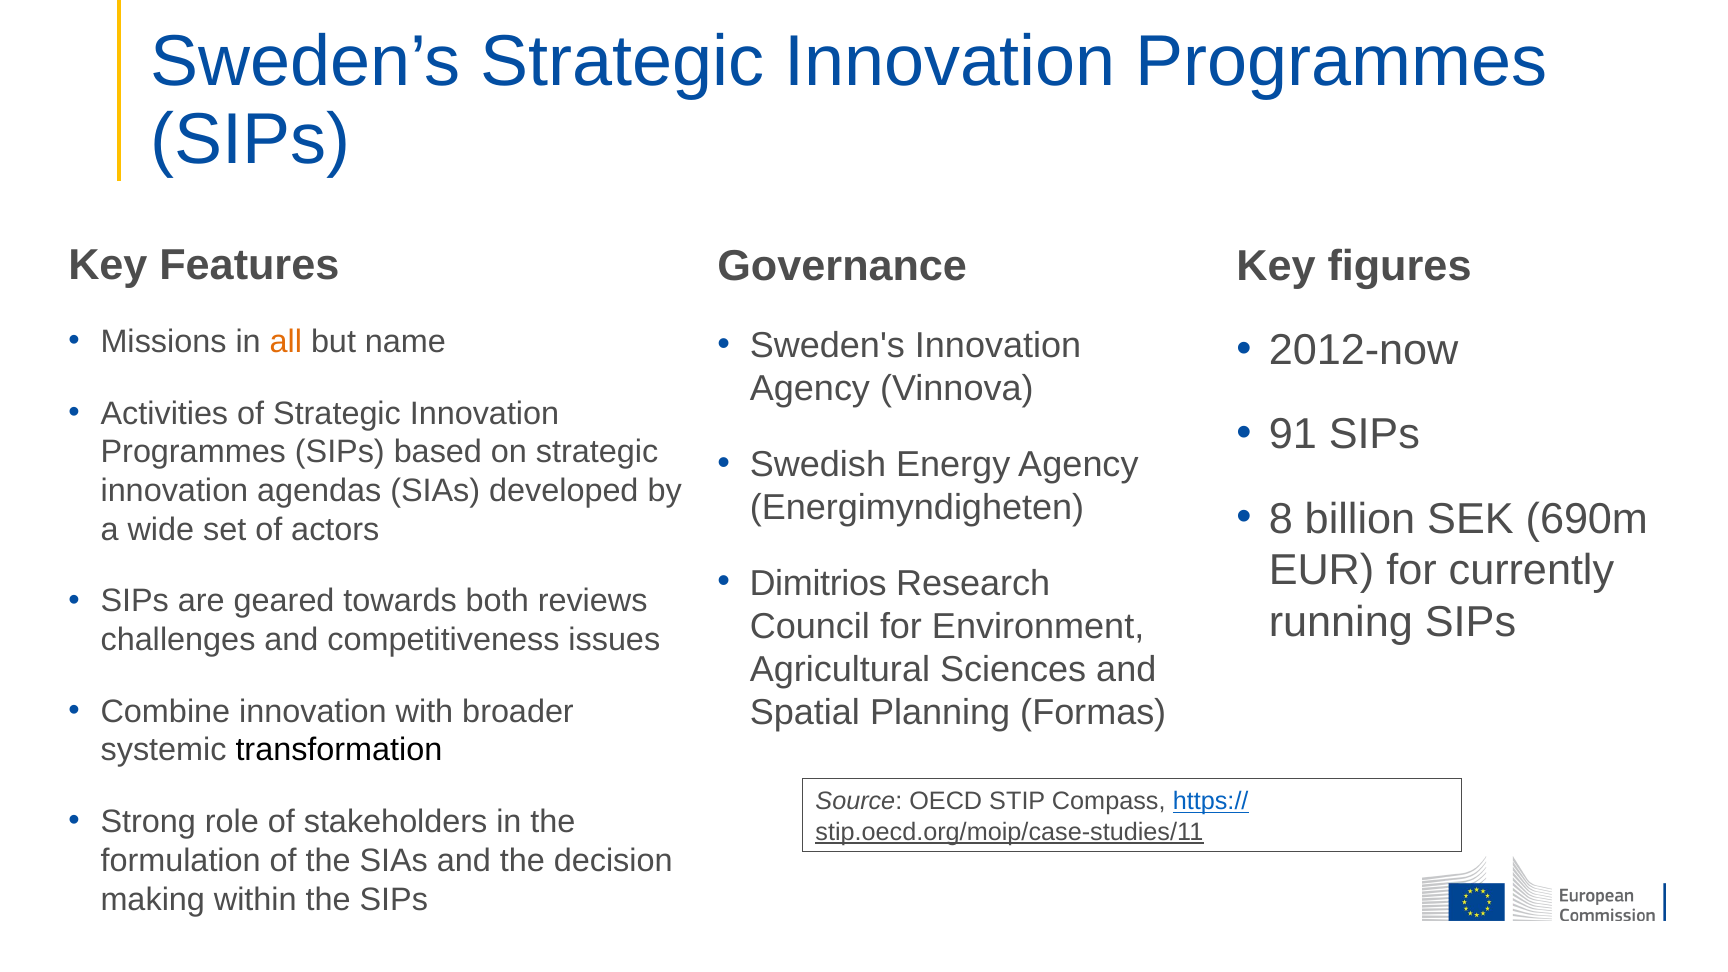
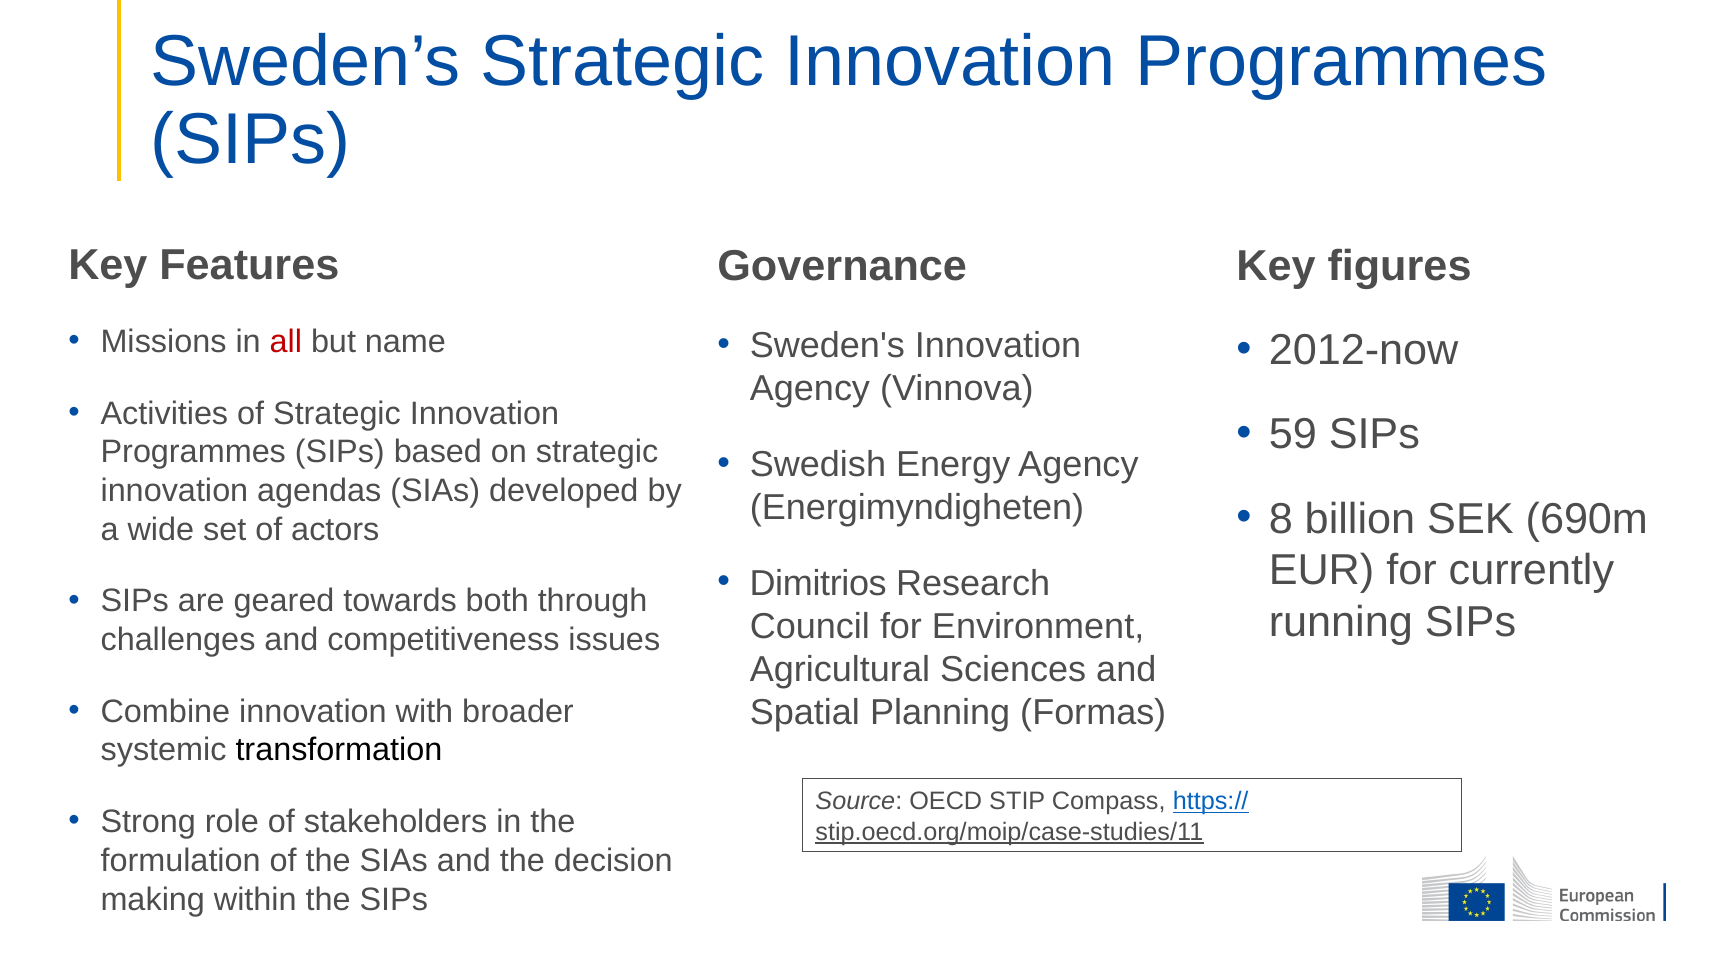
all colour: orange -> red
91: 91 -> 59
reviews: reviews -> through
